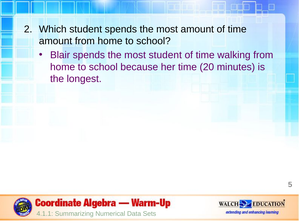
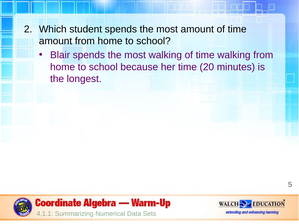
most student: student -> walking
